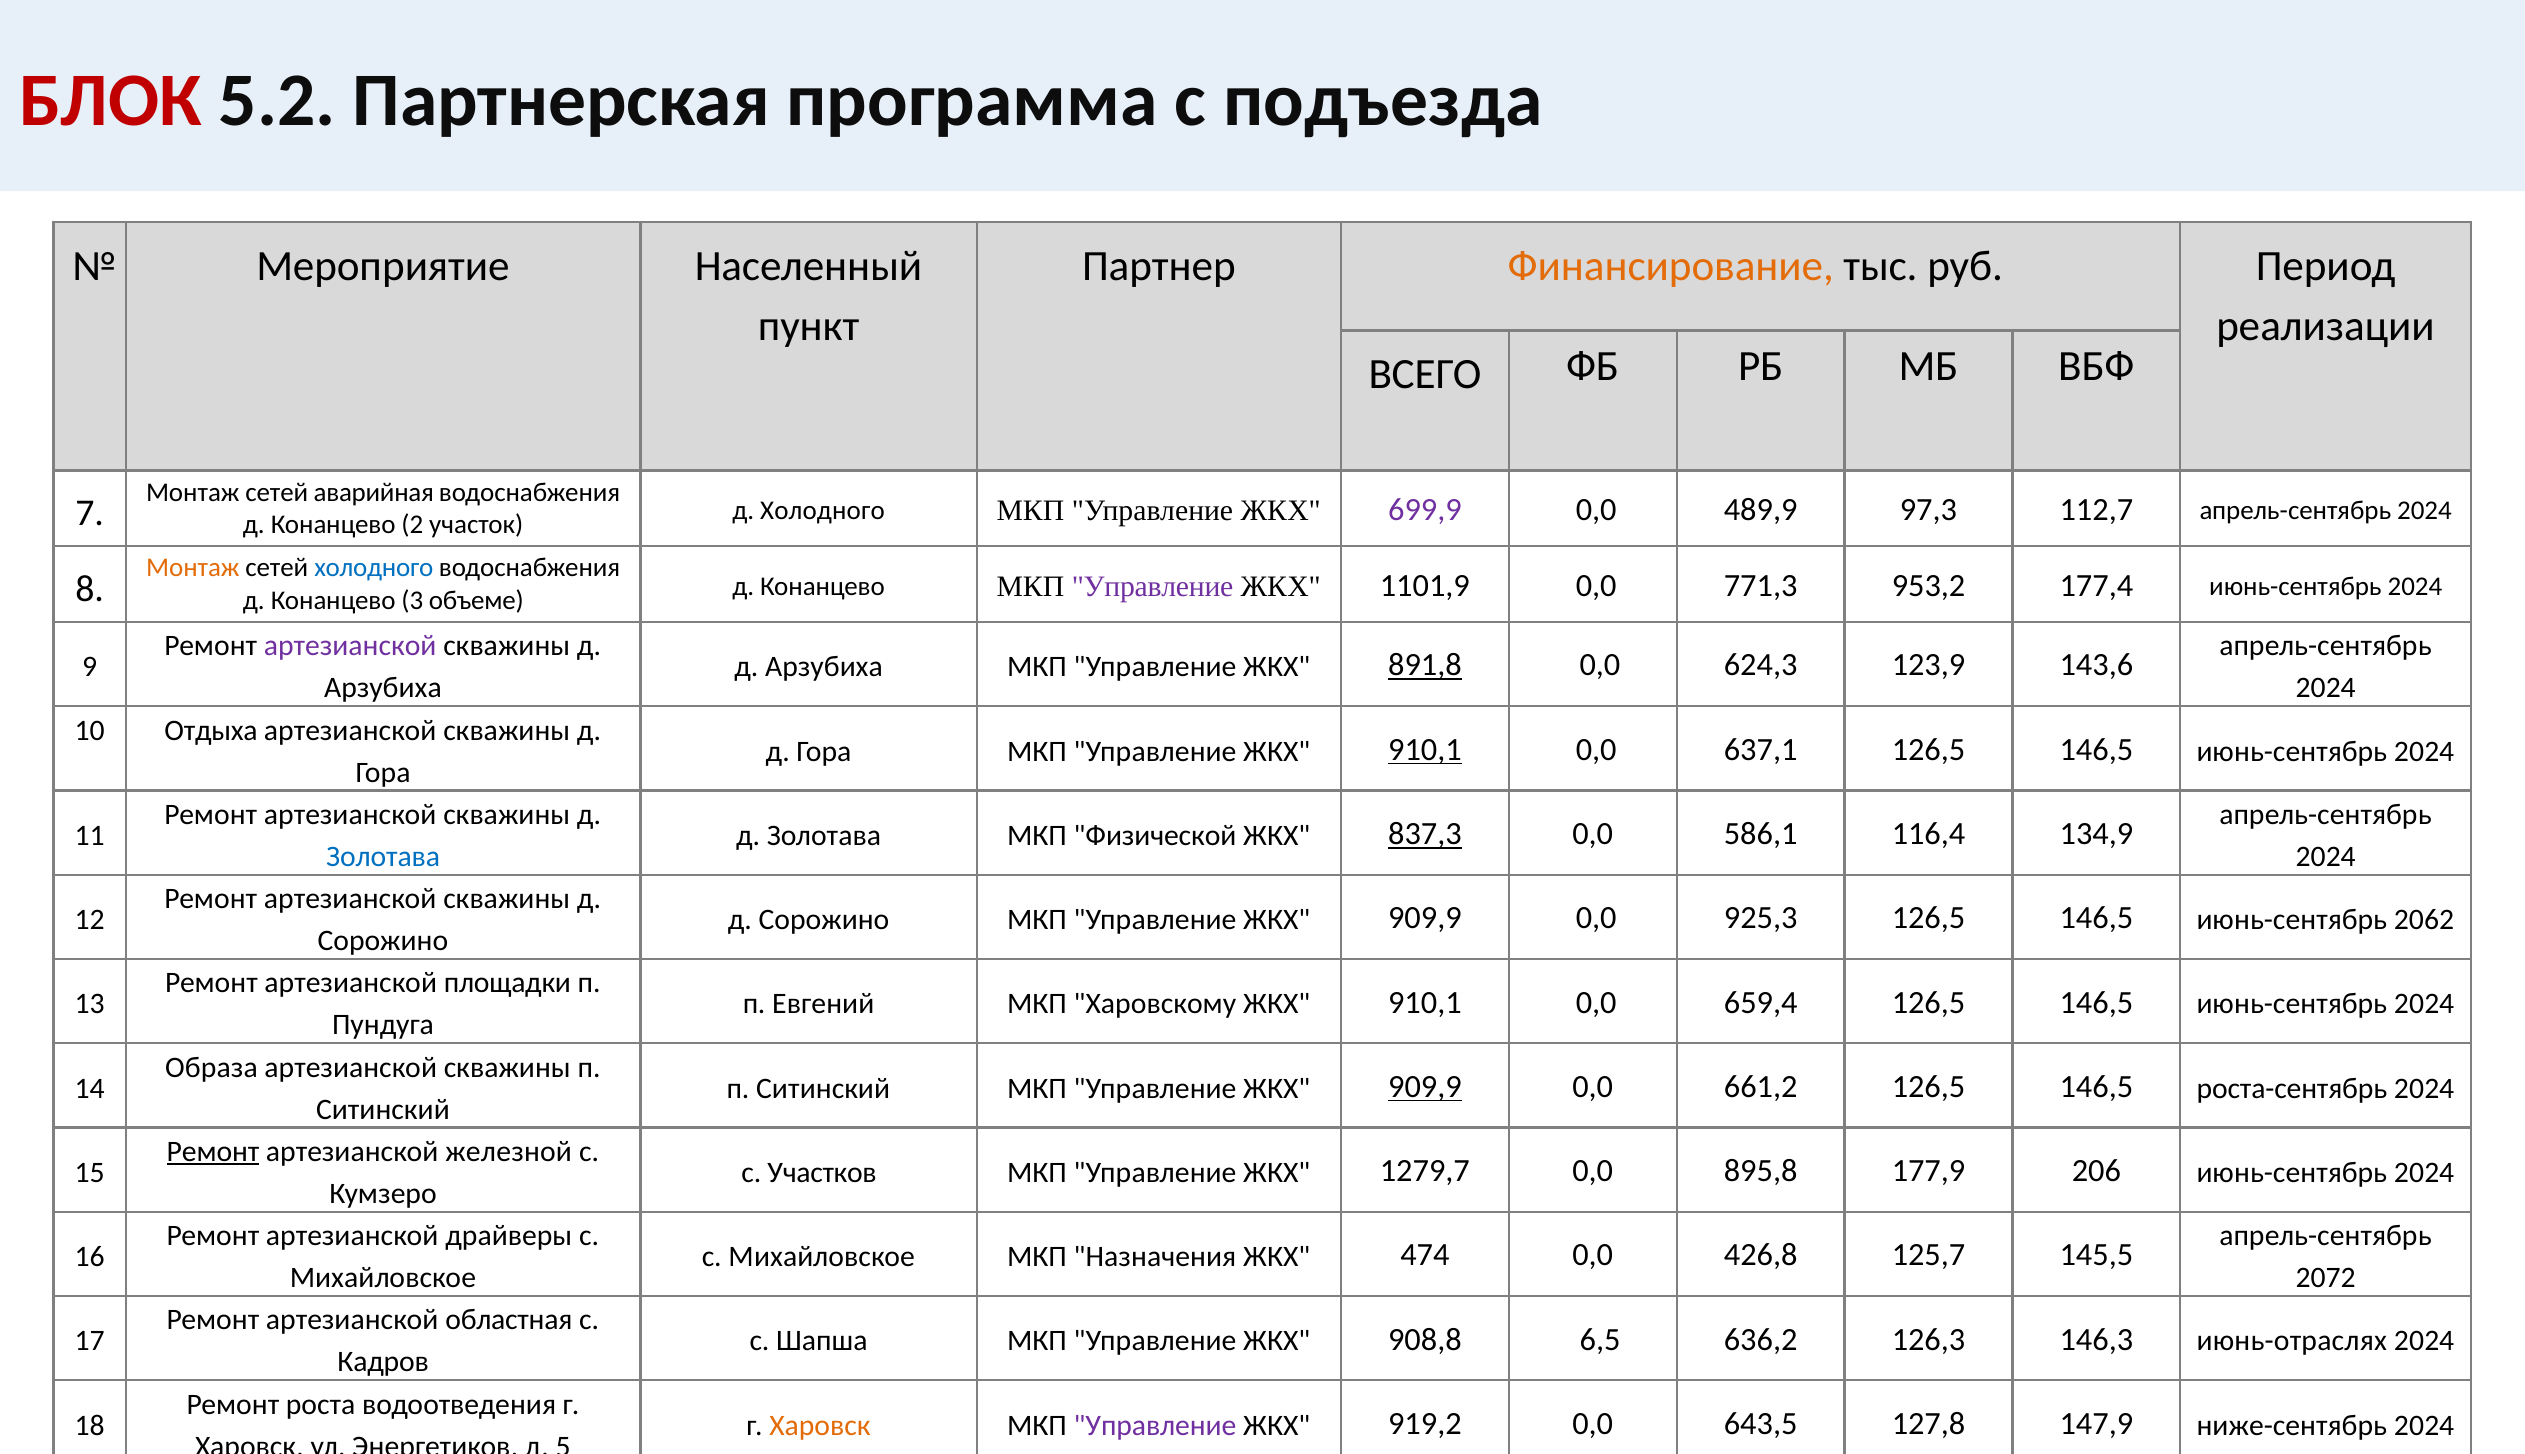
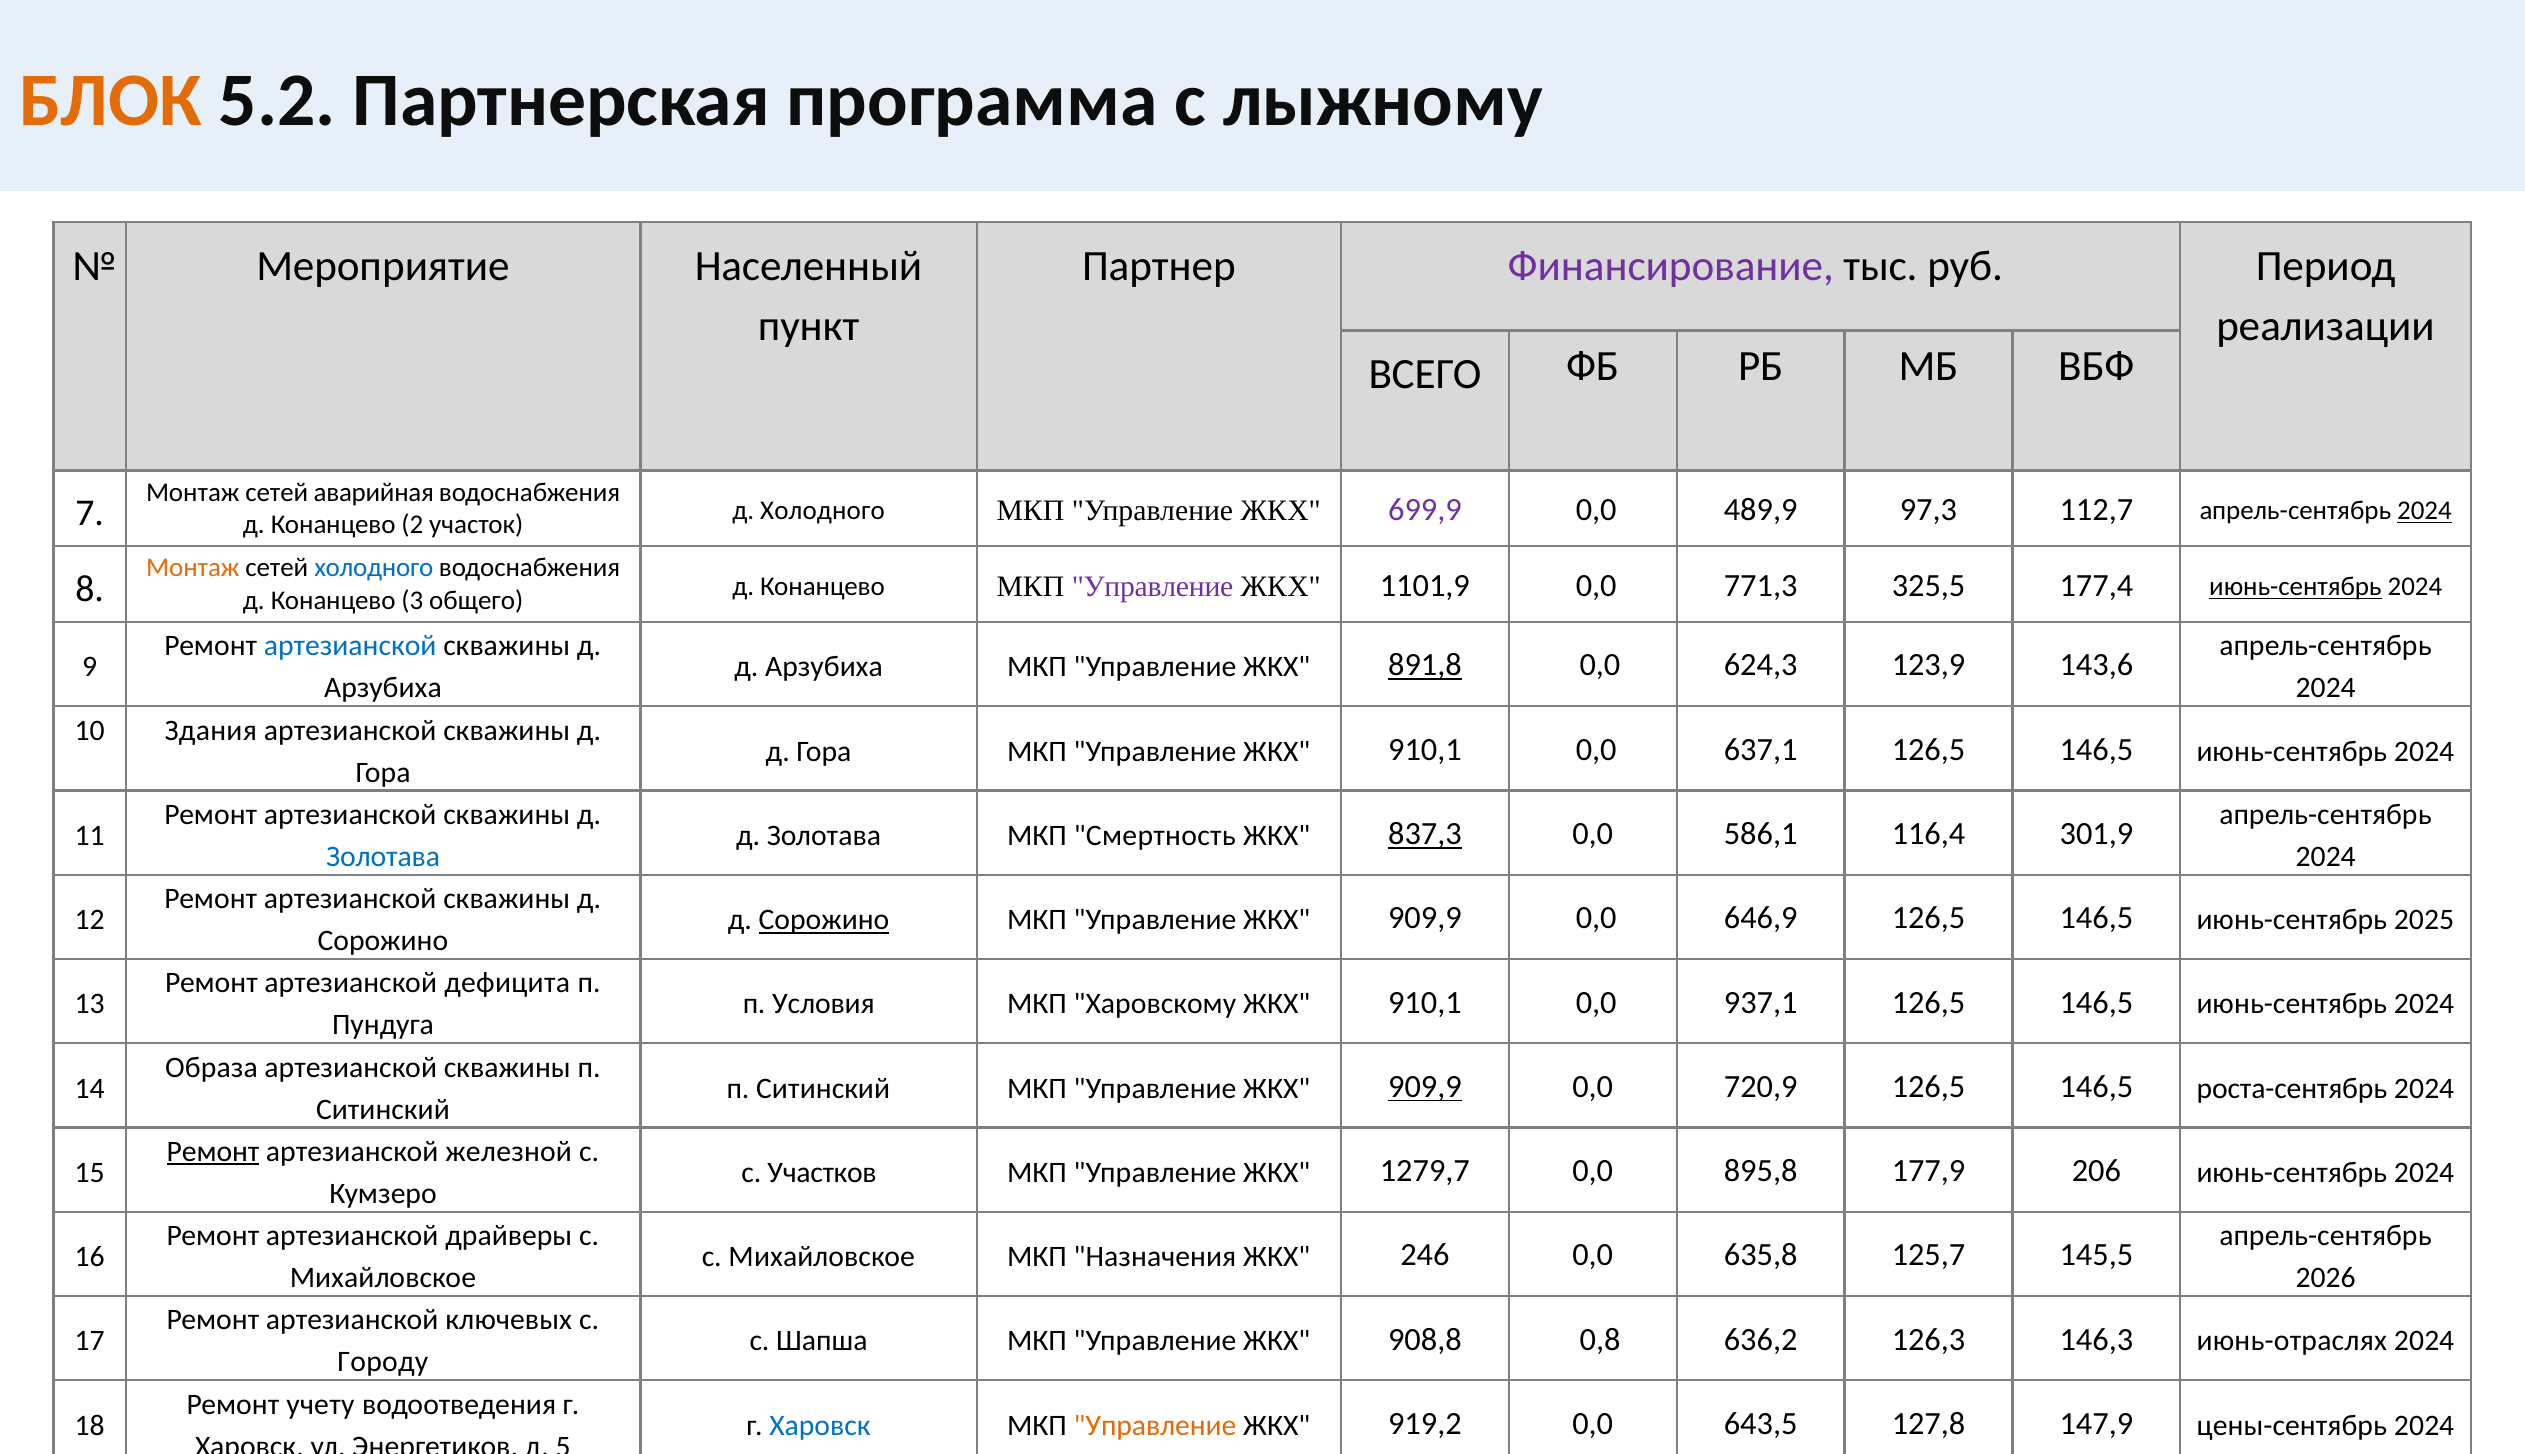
БЛОК colour: red -> orange
подъезда: подъезда -> лыжному
Финансирование colour: orange -> purple
2024 at (2424, 511) underline: none -> present
953,2: 953,2 -> 325,5
июнь-сентябрь at (2295, 587) underline: none -> present
объеме: объеме -> общего
артезианской at (350, 646) colour: purple -> blue
Отдыха: Отдыха -> Здания
910,1 at (1425, 749) underline: present -> none
Физической: Физической -> Смертность
134,9: 134,9 -> 301,9
Сорожино at (824, 920) underline: none -> present
925,3: 925,3 -> 646,9
2062: 2062 -> 2025
площадки: площадки -> дефицита
Евгений: Евгений -> Условия
659,4: 659,4 -> 937,1
661,2: 661,2 -> 720,9
474: 474 -> 246
426,8: 426,8 -> 635,8
2072: 2072 -> 2026
областная: областная -> ключевых
6,5: 6,5 -> 0,8
Кадров: Кадров -> Городу
роста: роста -> учету
Харовск at (820, 1425) colour: orange -> blue
Управление at (1155, 1425) colour: purple -> orange
ниже-сентябрь: ниже-сентябрь -> цены-сентябрь
